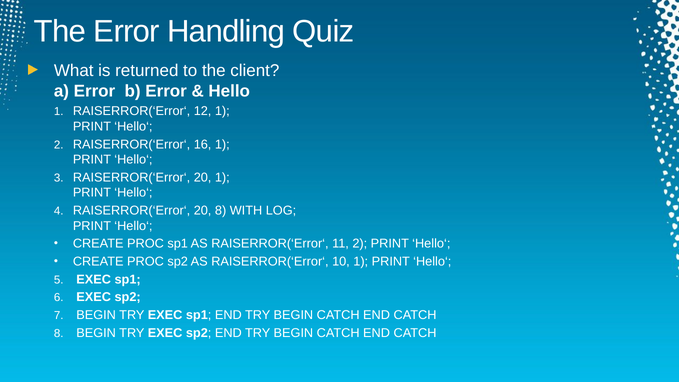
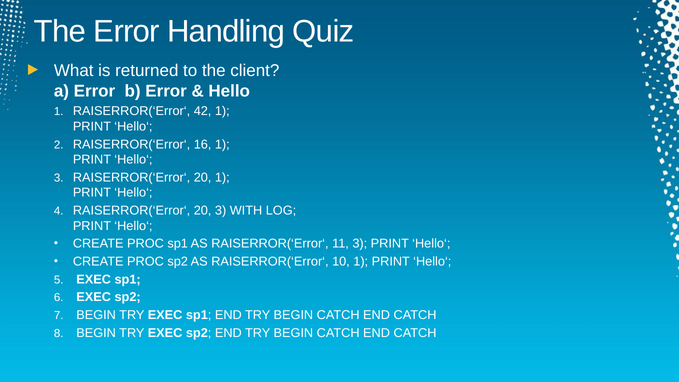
12: 12 -> 42
20 8: 8 -> 3
11 2: 2 -> 3
